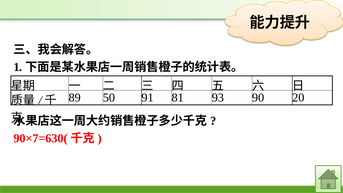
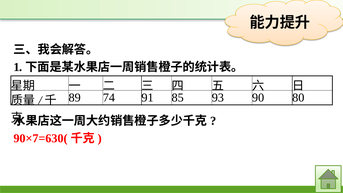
50: 50 -> 74
81: 81 -> 85
20: 20 -> 80
